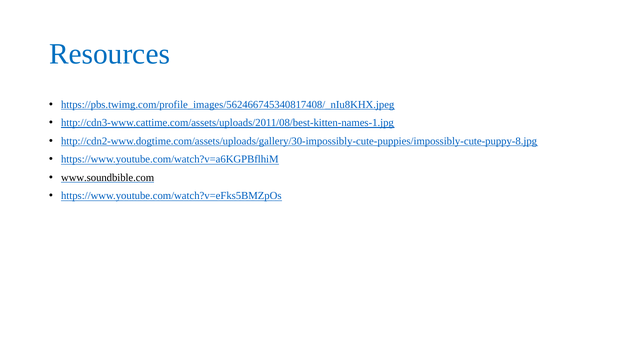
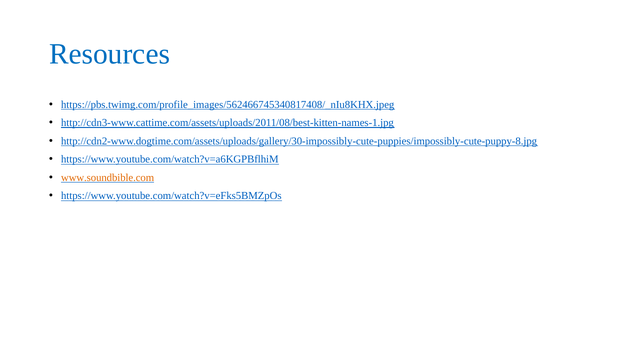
www.soundbible.com colour: black -> orange
